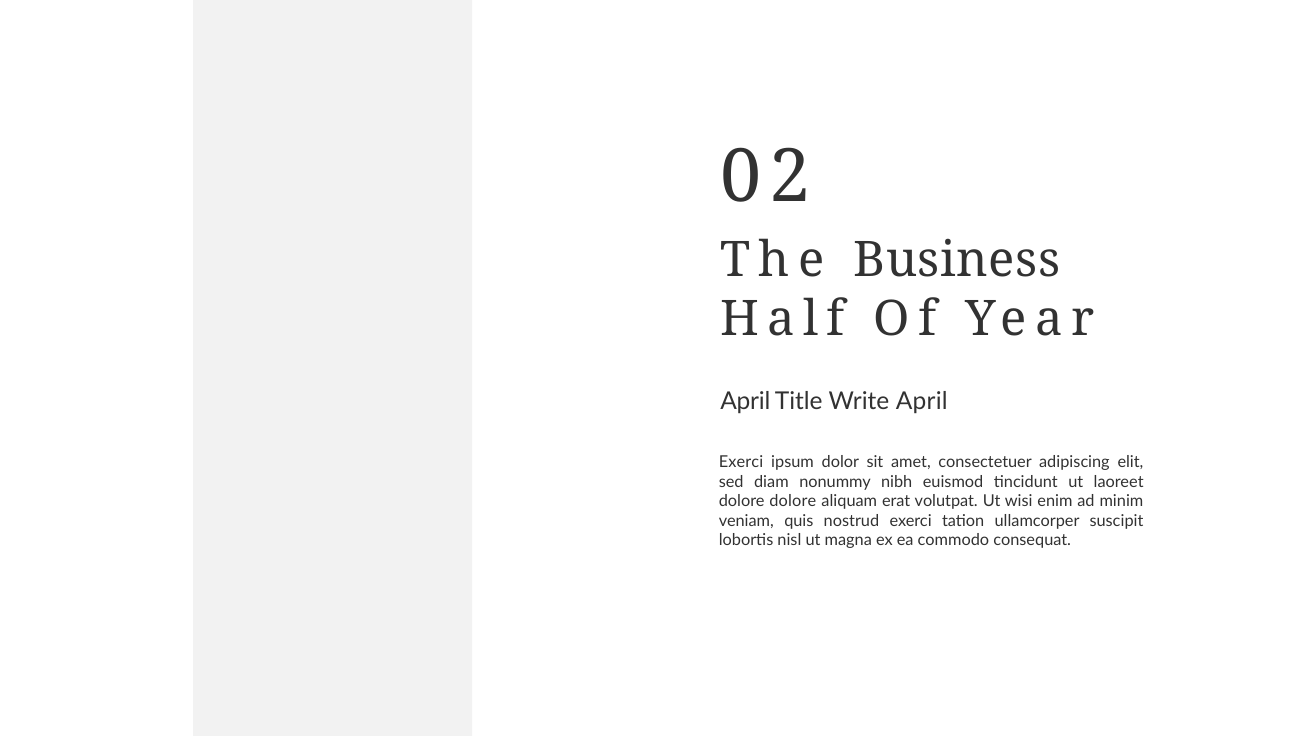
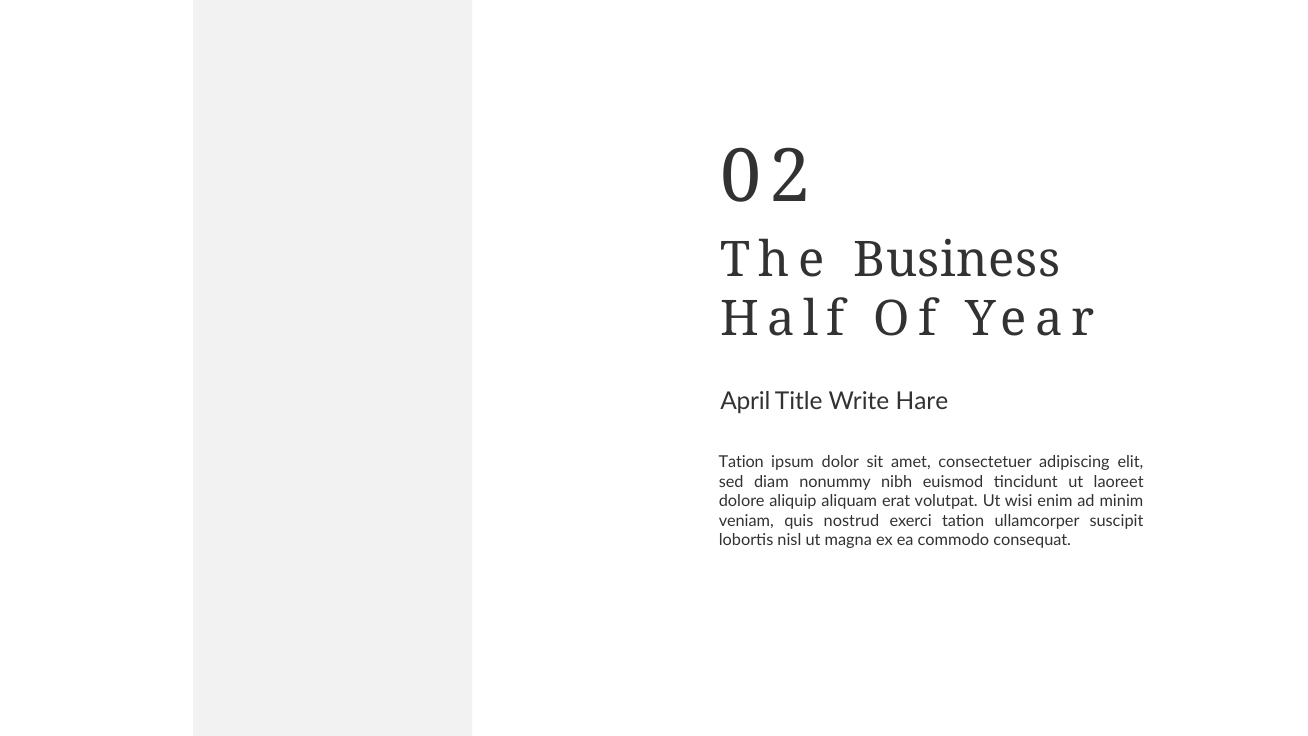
Write April: April -> Hare
Exerci at (741, 462): Exerci -> Tation
dolore dolore: dolore -> aliquip
